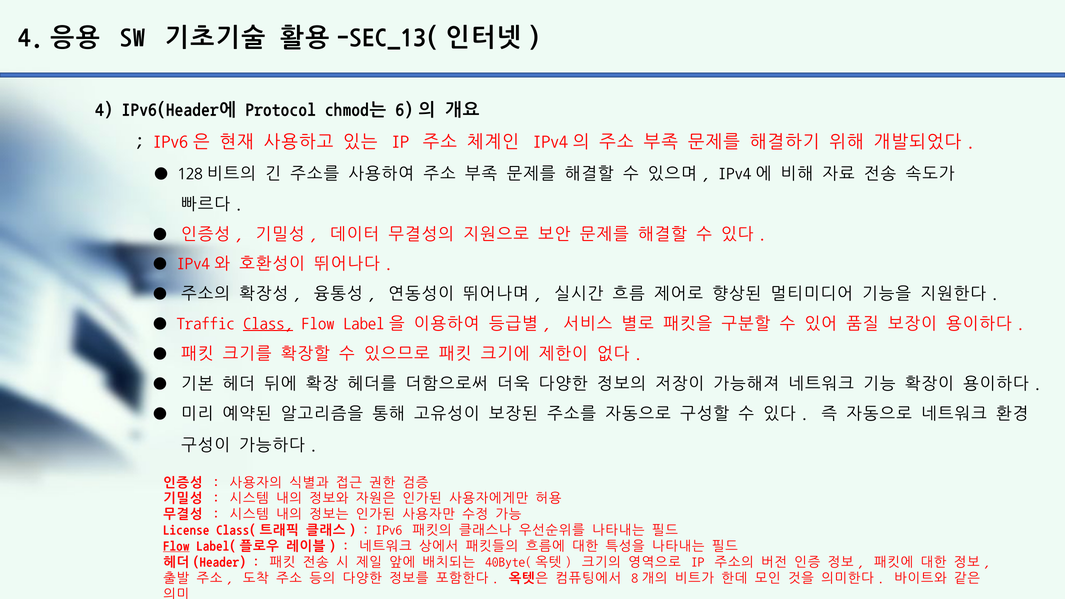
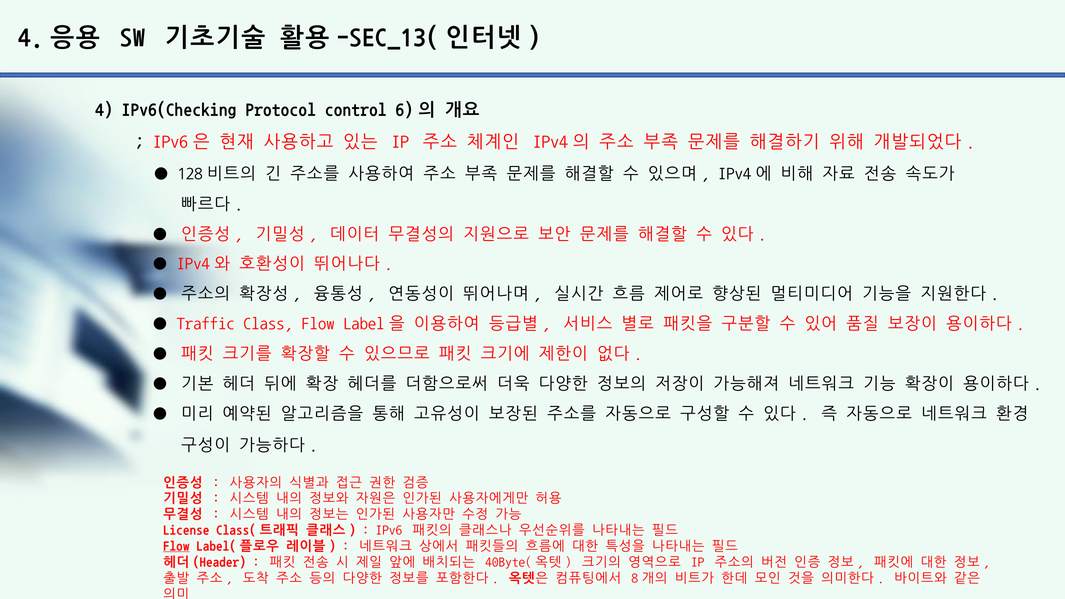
IPv6(Header에: IPv6(Header에 -> IPv6(Checking
chmod는: chmod는 -> control
Class underline: present -> none
